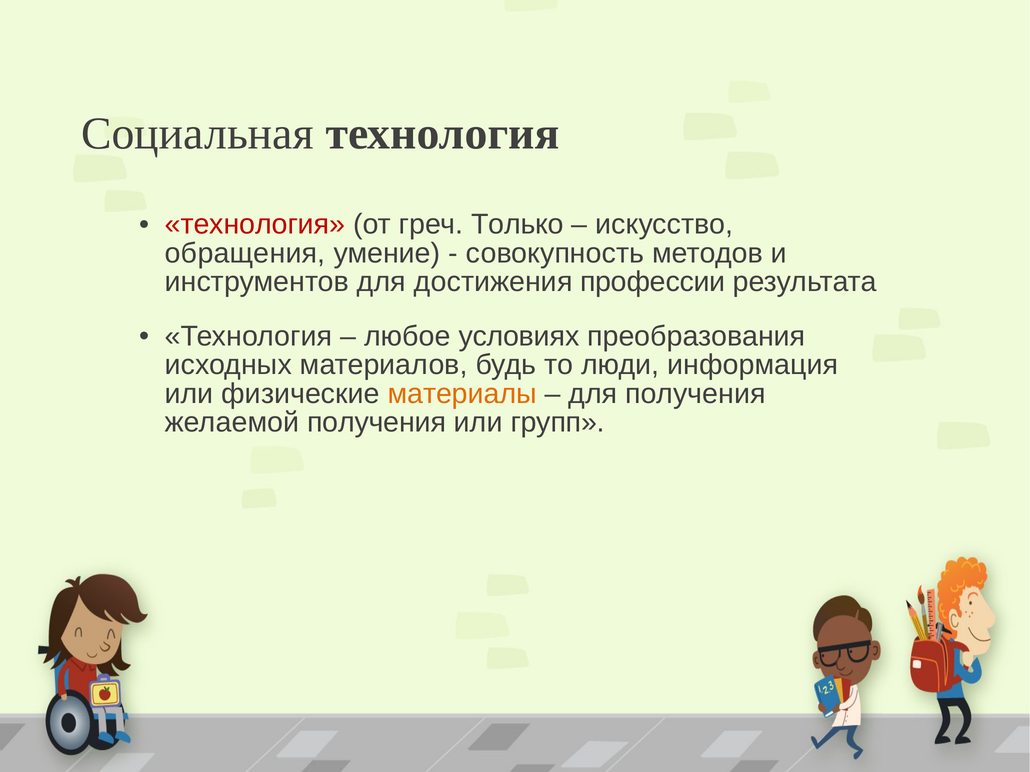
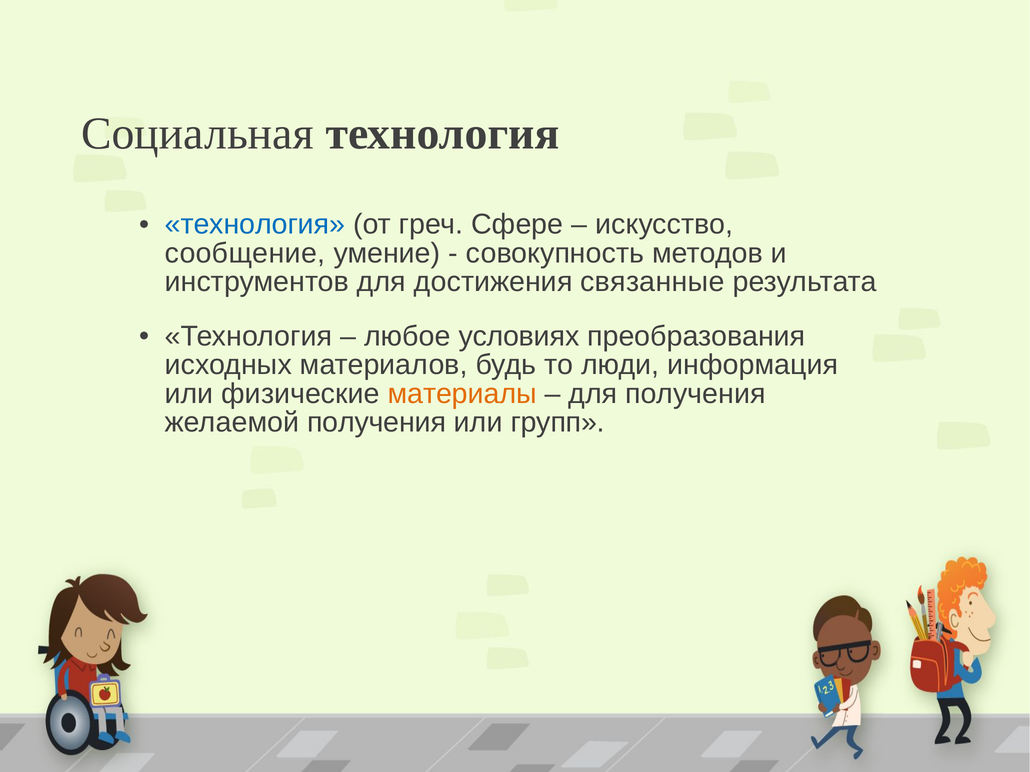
технология at (255, 225) colour: red -> blue
Только: Только -> Сфере
обращения: обращения -> сообщение
профессии: профессии -> связанные
